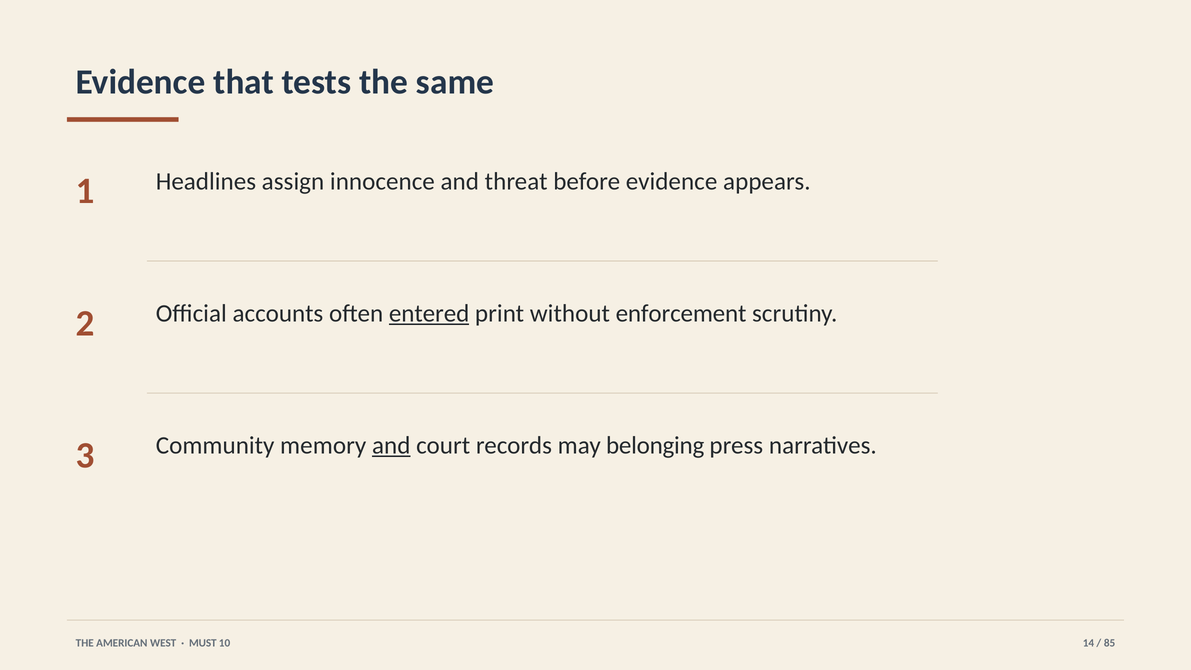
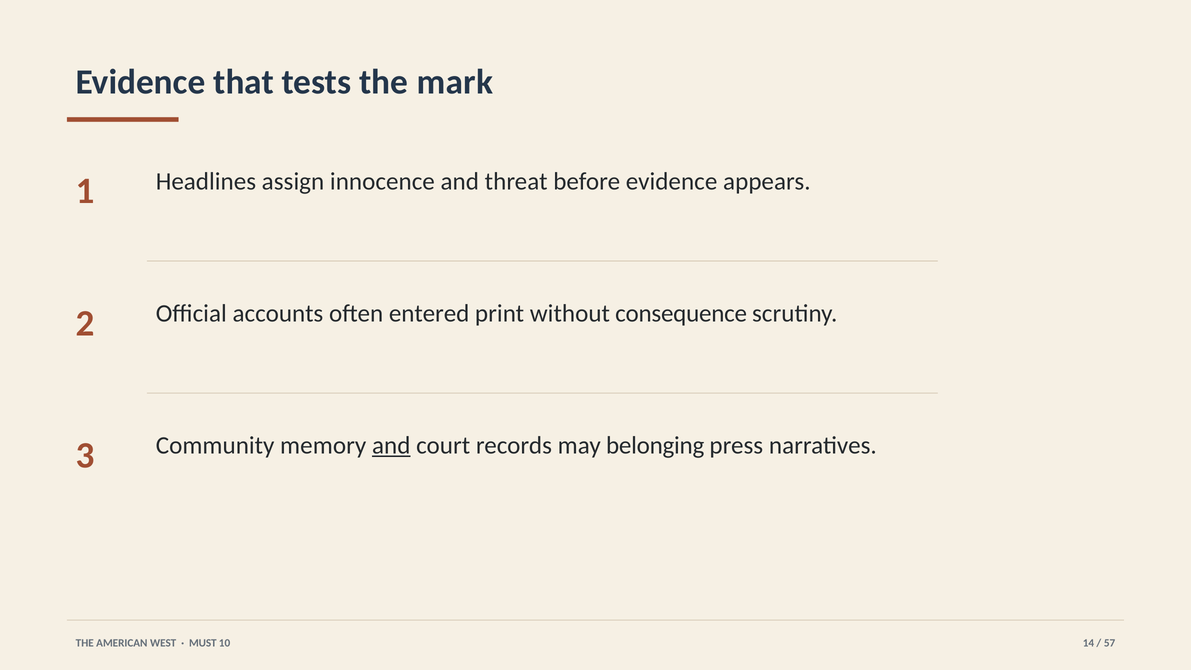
same: same -> mark
entered underline: present -> none
enforcement: enforcement -> consequence
85: 85 -> 57
